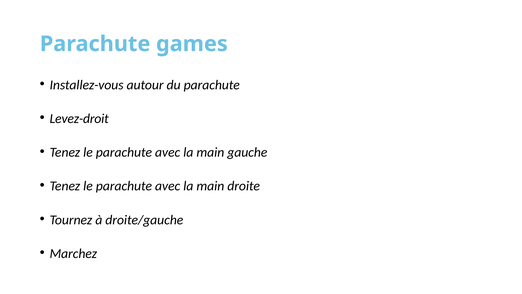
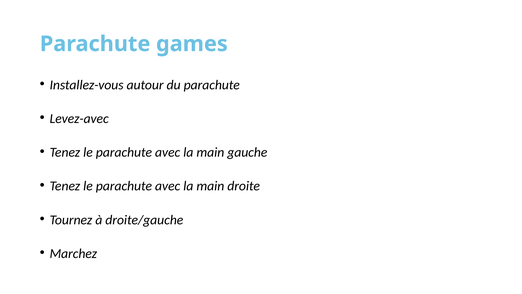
Levez-droit: Levez-droit -> Levez-avec
